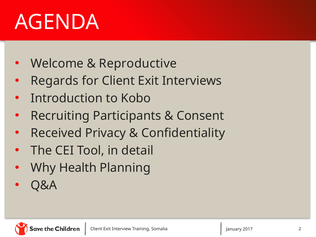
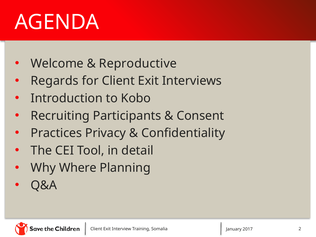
Received: Received -> Practices
Health: Health -> Where
